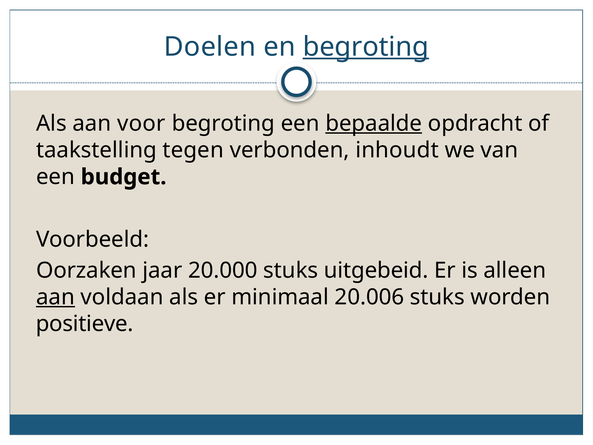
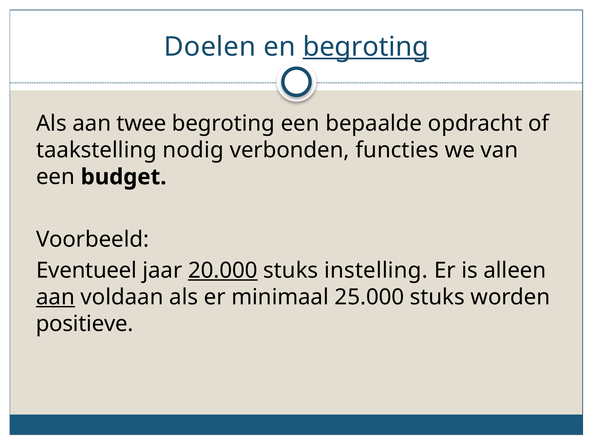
voor: voor -> twee
bepaalde underline: present -> none
tegen: tegen -> nodig
inhoudt: inhoudt -> functies
Oorzaken: Oorzaken -> Eventueel
20.000 underline: none -> present
uitgebeid: uitgebeid -> instelling
20.006: 20.006 -> 25.000
